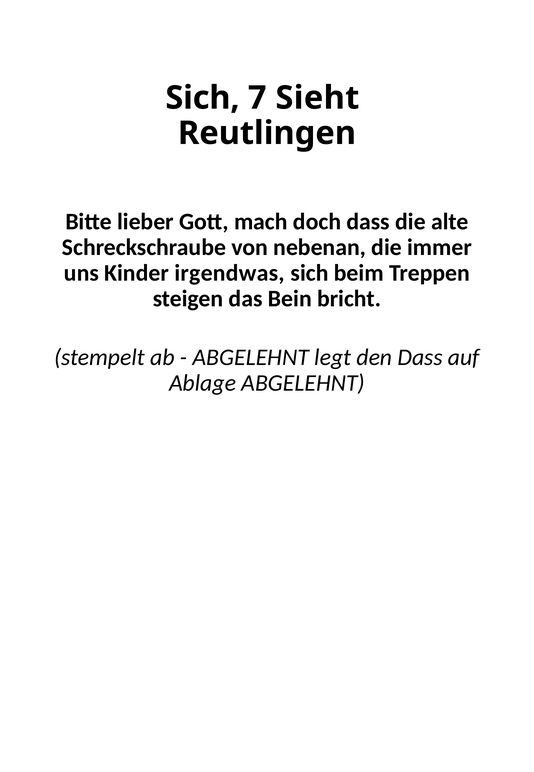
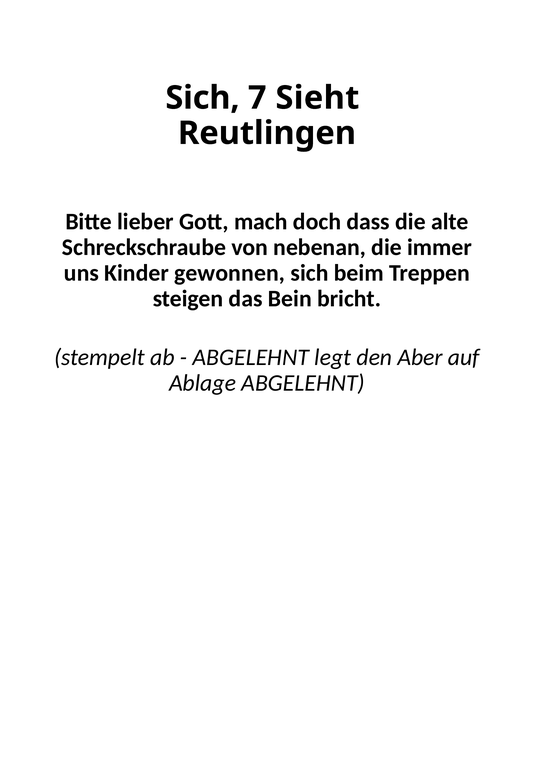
irgendwas: irgendwas -> gewonnen
den Dass: Dass -> Aber
